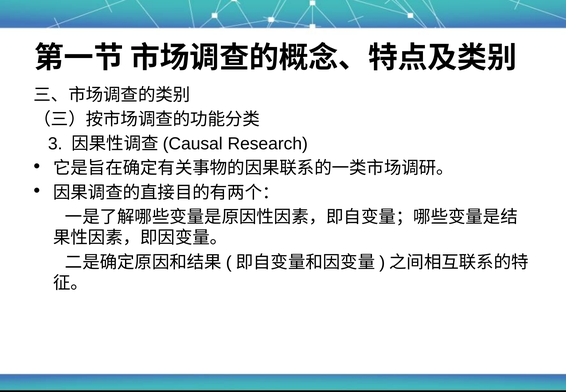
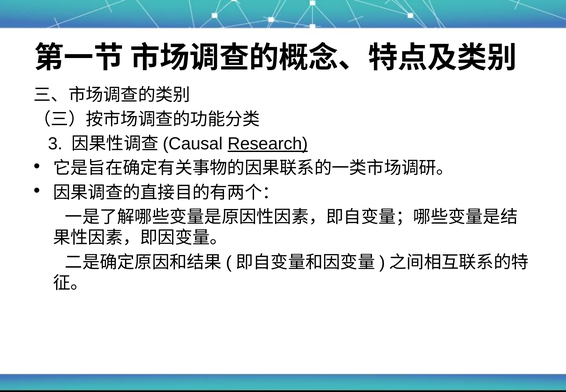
Research underline: none -> present
